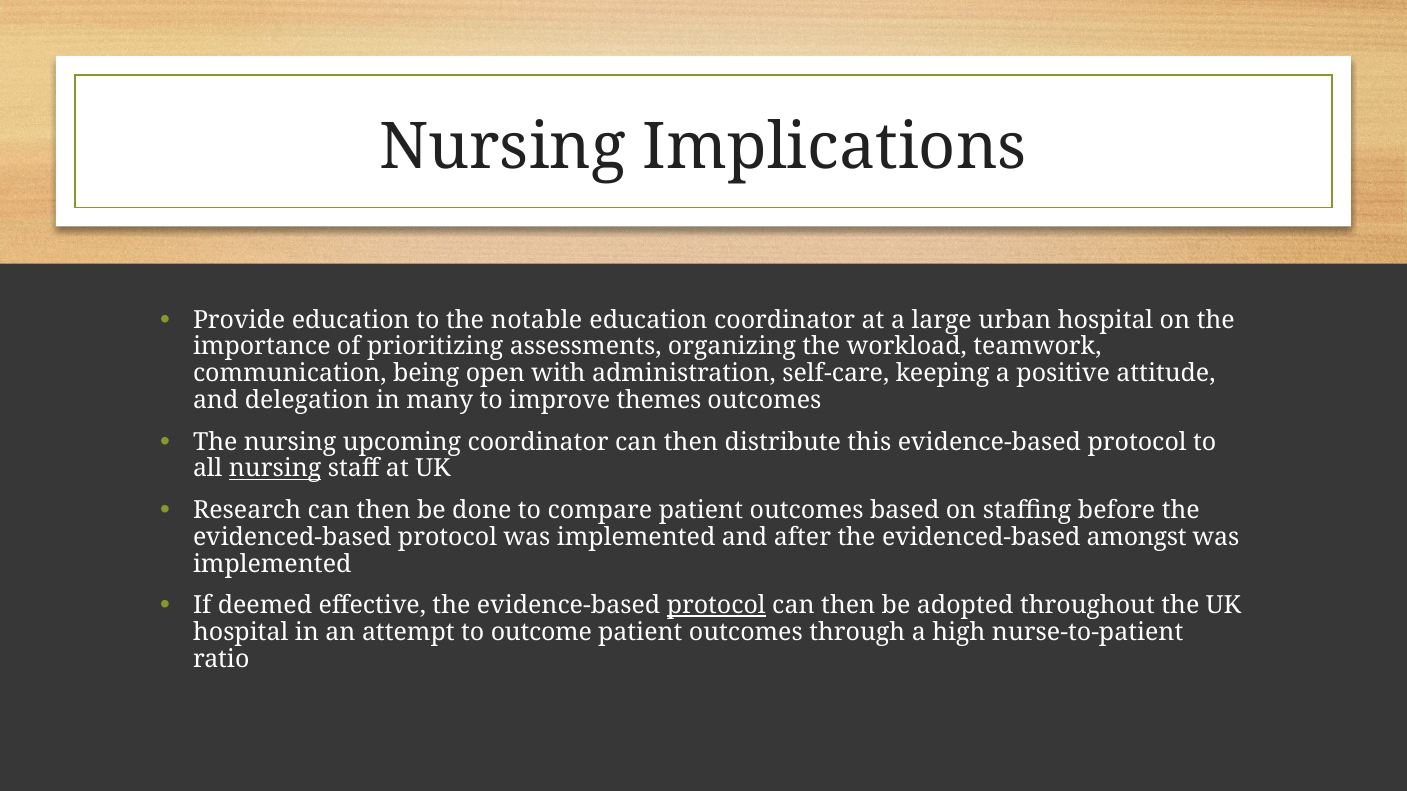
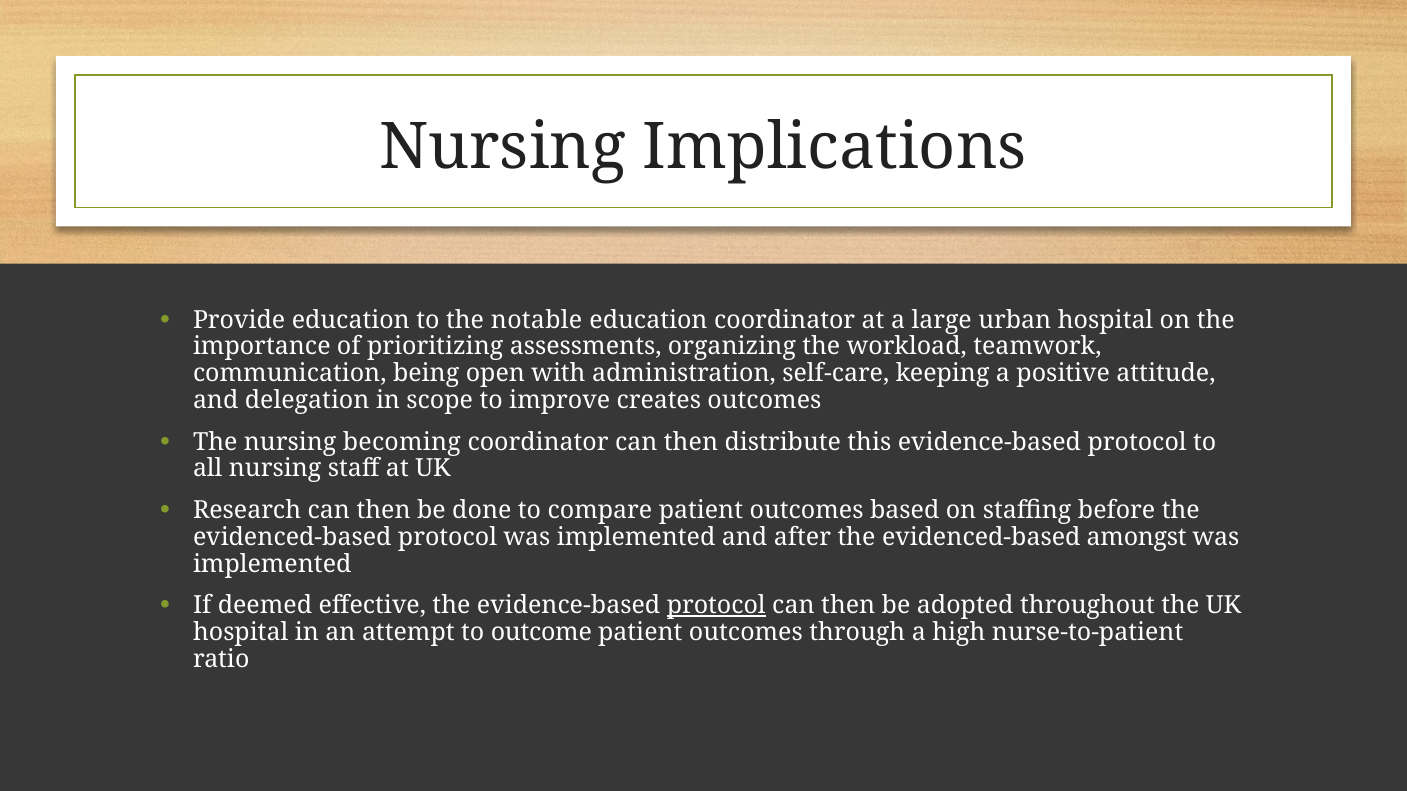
many: many -> scope
themes: themes -> creates
upcoming: upcoming -> becoming
nursing at (275, 469) underline: present -> none
